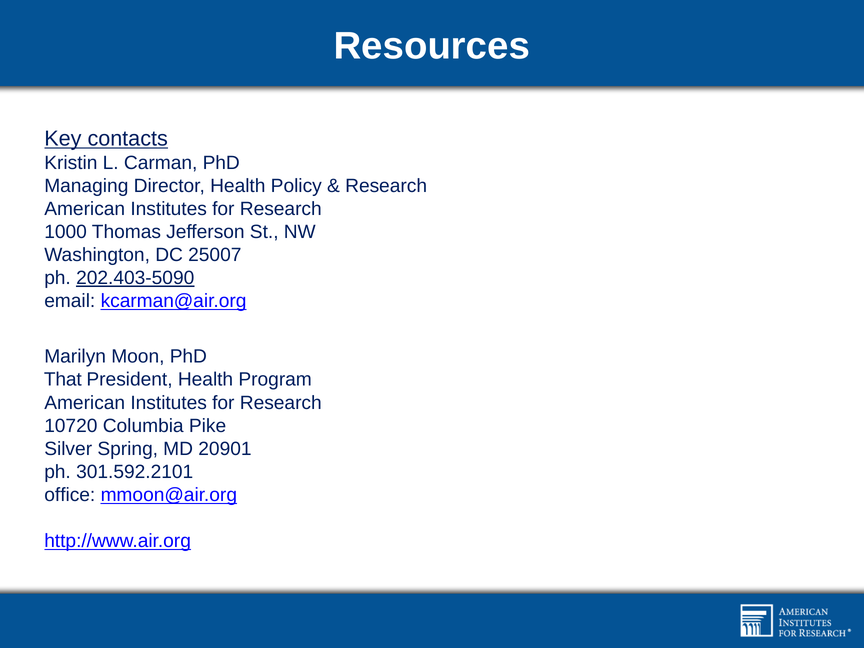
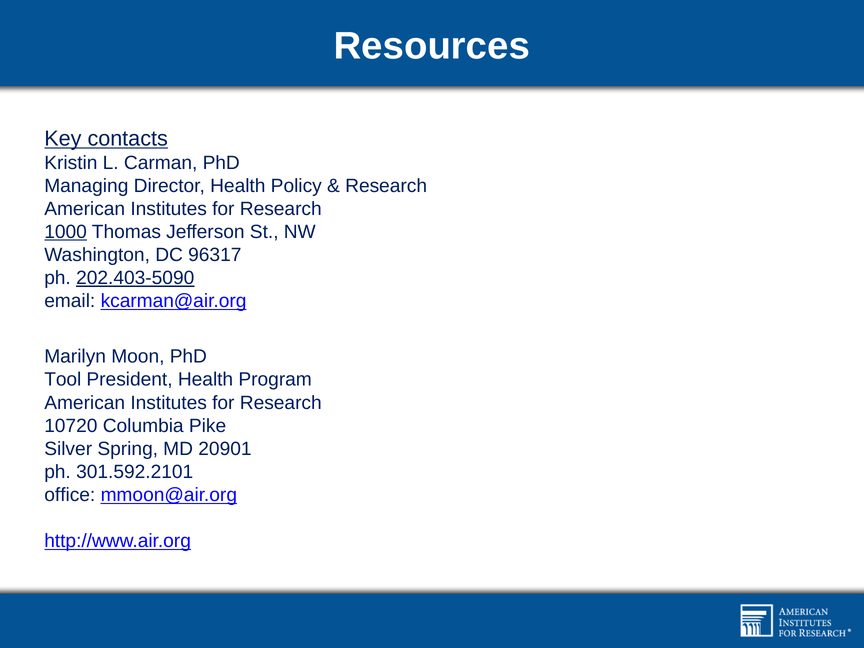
1000 underline: none -> present
25007: 25007 -> 96317
That: That -> Tool
